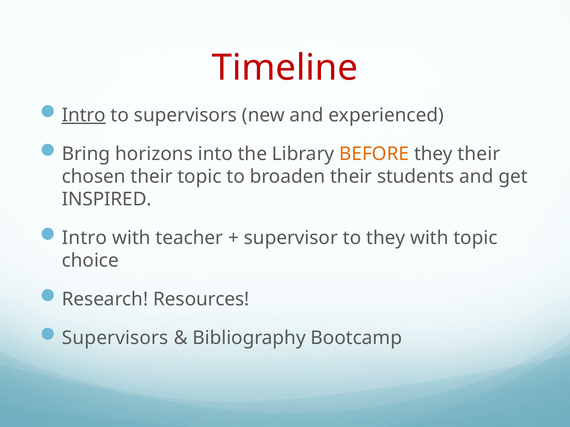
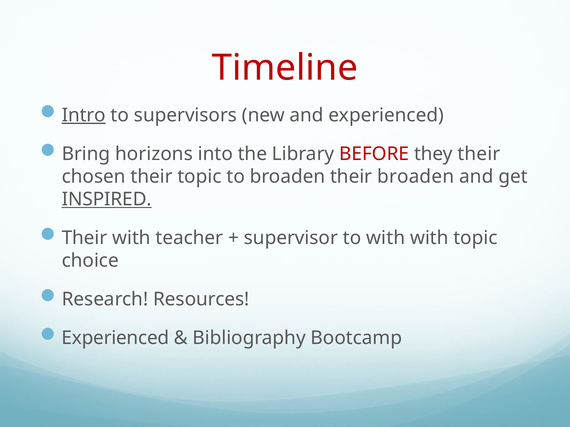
BEFORE colour: orange -> red
their students: students -> broaden
INSPIRED underline: none -> present
Intro at (84, 238): Intro -> Their
to they: they -> with
Supervisors at (115, 338): Supervisors -> Experienced
